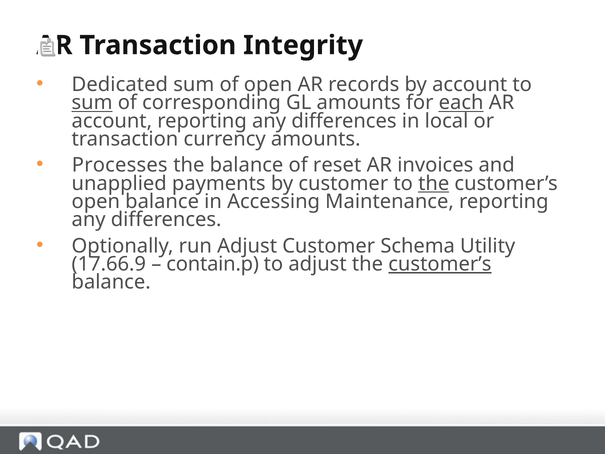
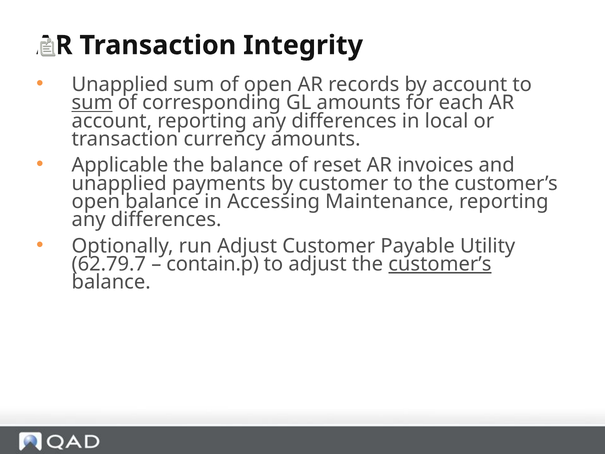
Dedicated at (120, 84): Dedicated -> Unapplied
each underline: present -> none
Processes: Processes -> Applicable
the at (434, 183) underline: present -> none
Schema: Schema -> Payable
17.66.9: 17.66.9 -> 62.79.7
